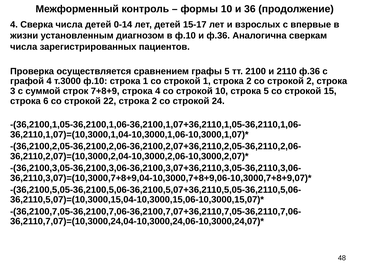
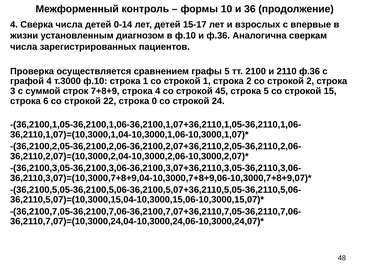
строкой 10: 10 -> 45
22 строка 2: 2 -> 0
